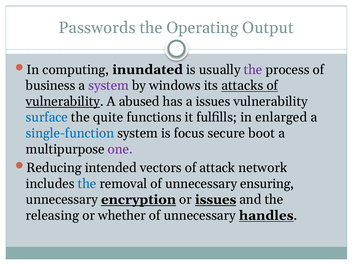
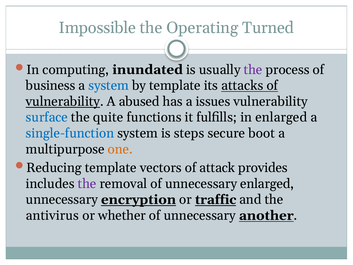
Passwords: Passwords -> Impossible
Output: Output -> Turned
system at (109, 85) colour: purple -> blue
by windows: windows -> template
focus: focus -> steps
one colour: purple -> orange
Reducing intended: intended -> template
network: network -> provides
the at (87, 184) colour: blue -> purple
unnecessary ensuring: ensuring -> enlarged
or issues: issues -> traffic
releasing: releasing -> antivirus
handles: handles -> another
